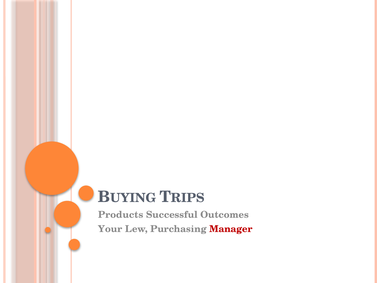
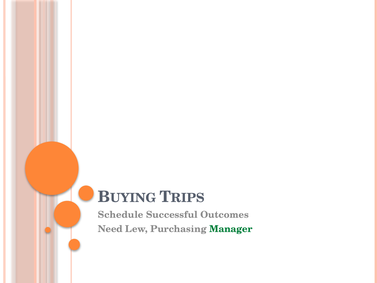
Products: Products -> Schedule
Your: Your -> Need
Manager colour: red -> green
